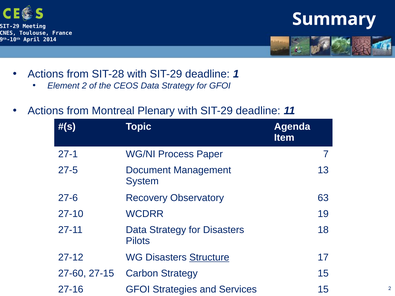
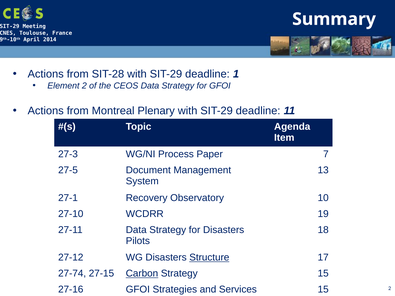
27-1: 27-1 -> 27-3
27-6: 27-6 -> 27-1
63: 63 -> 10
27-60: 27-60 -> 27-74
Carbon underline: none -> present
